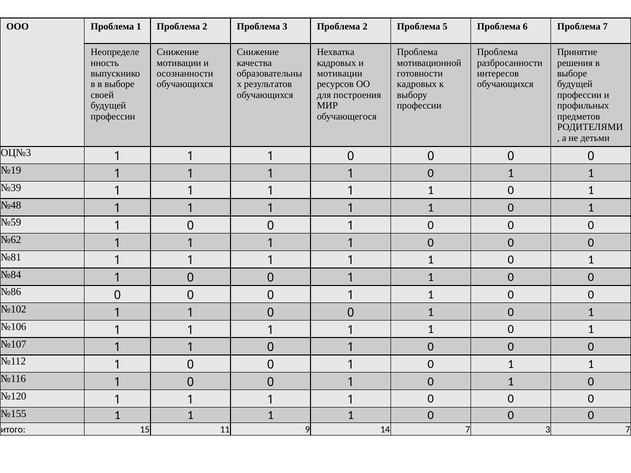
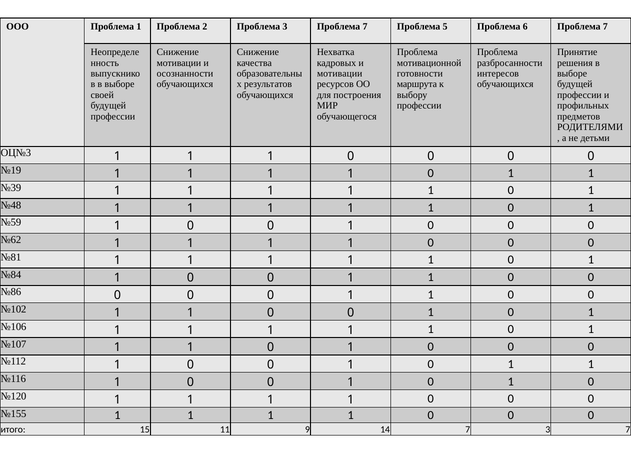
3 Проблема 2: 2 -> 7
кадровых at (417, 84): кадровых -> маршрута
